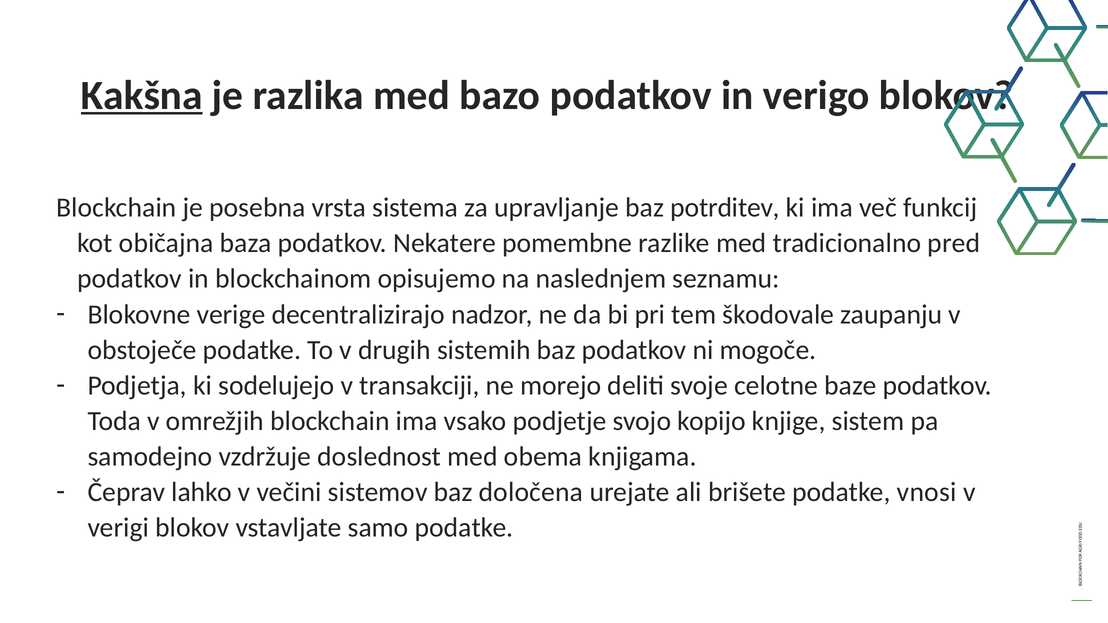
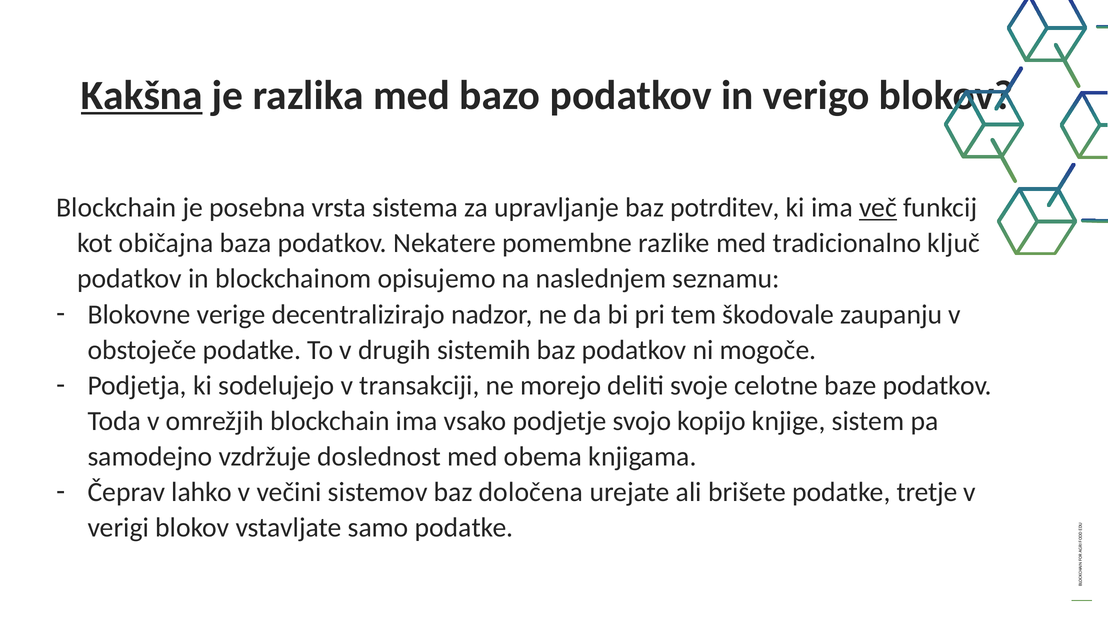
več underline: none -> present
pred: pred -> ključ
vnosi: vnosi -> tretje
